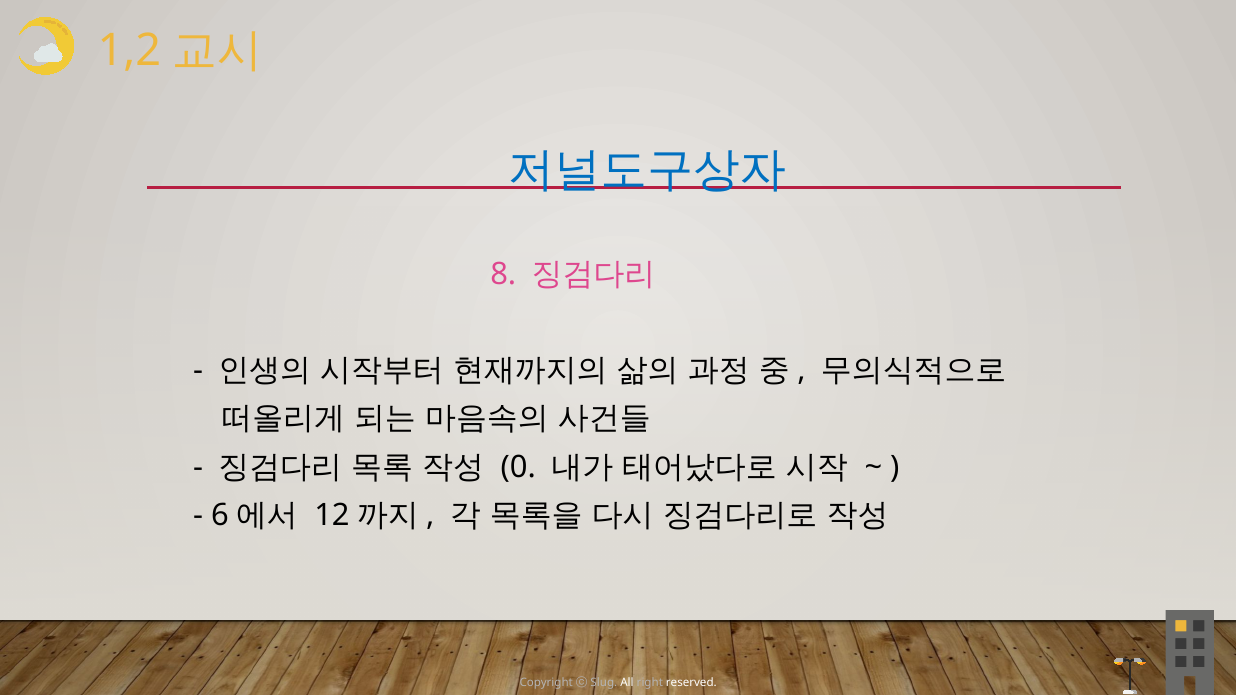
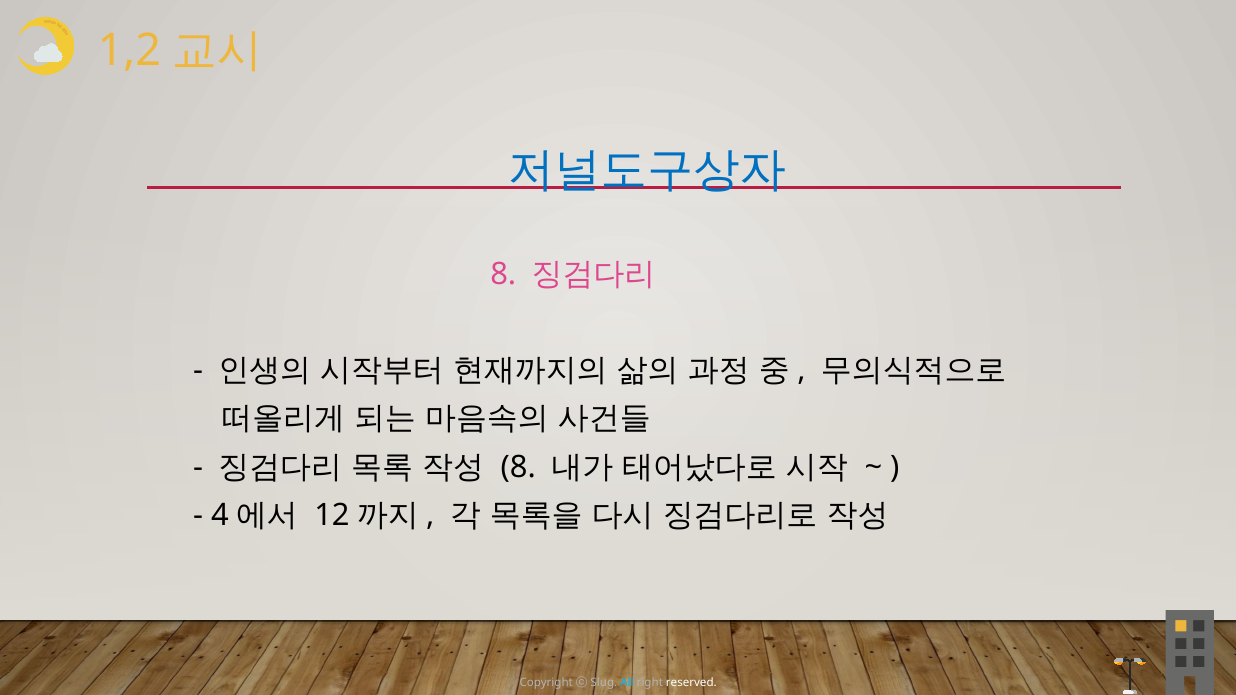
0 at (518, 467): 0 -> 8
6: 6 -> 4
All colour: white -> light blue
